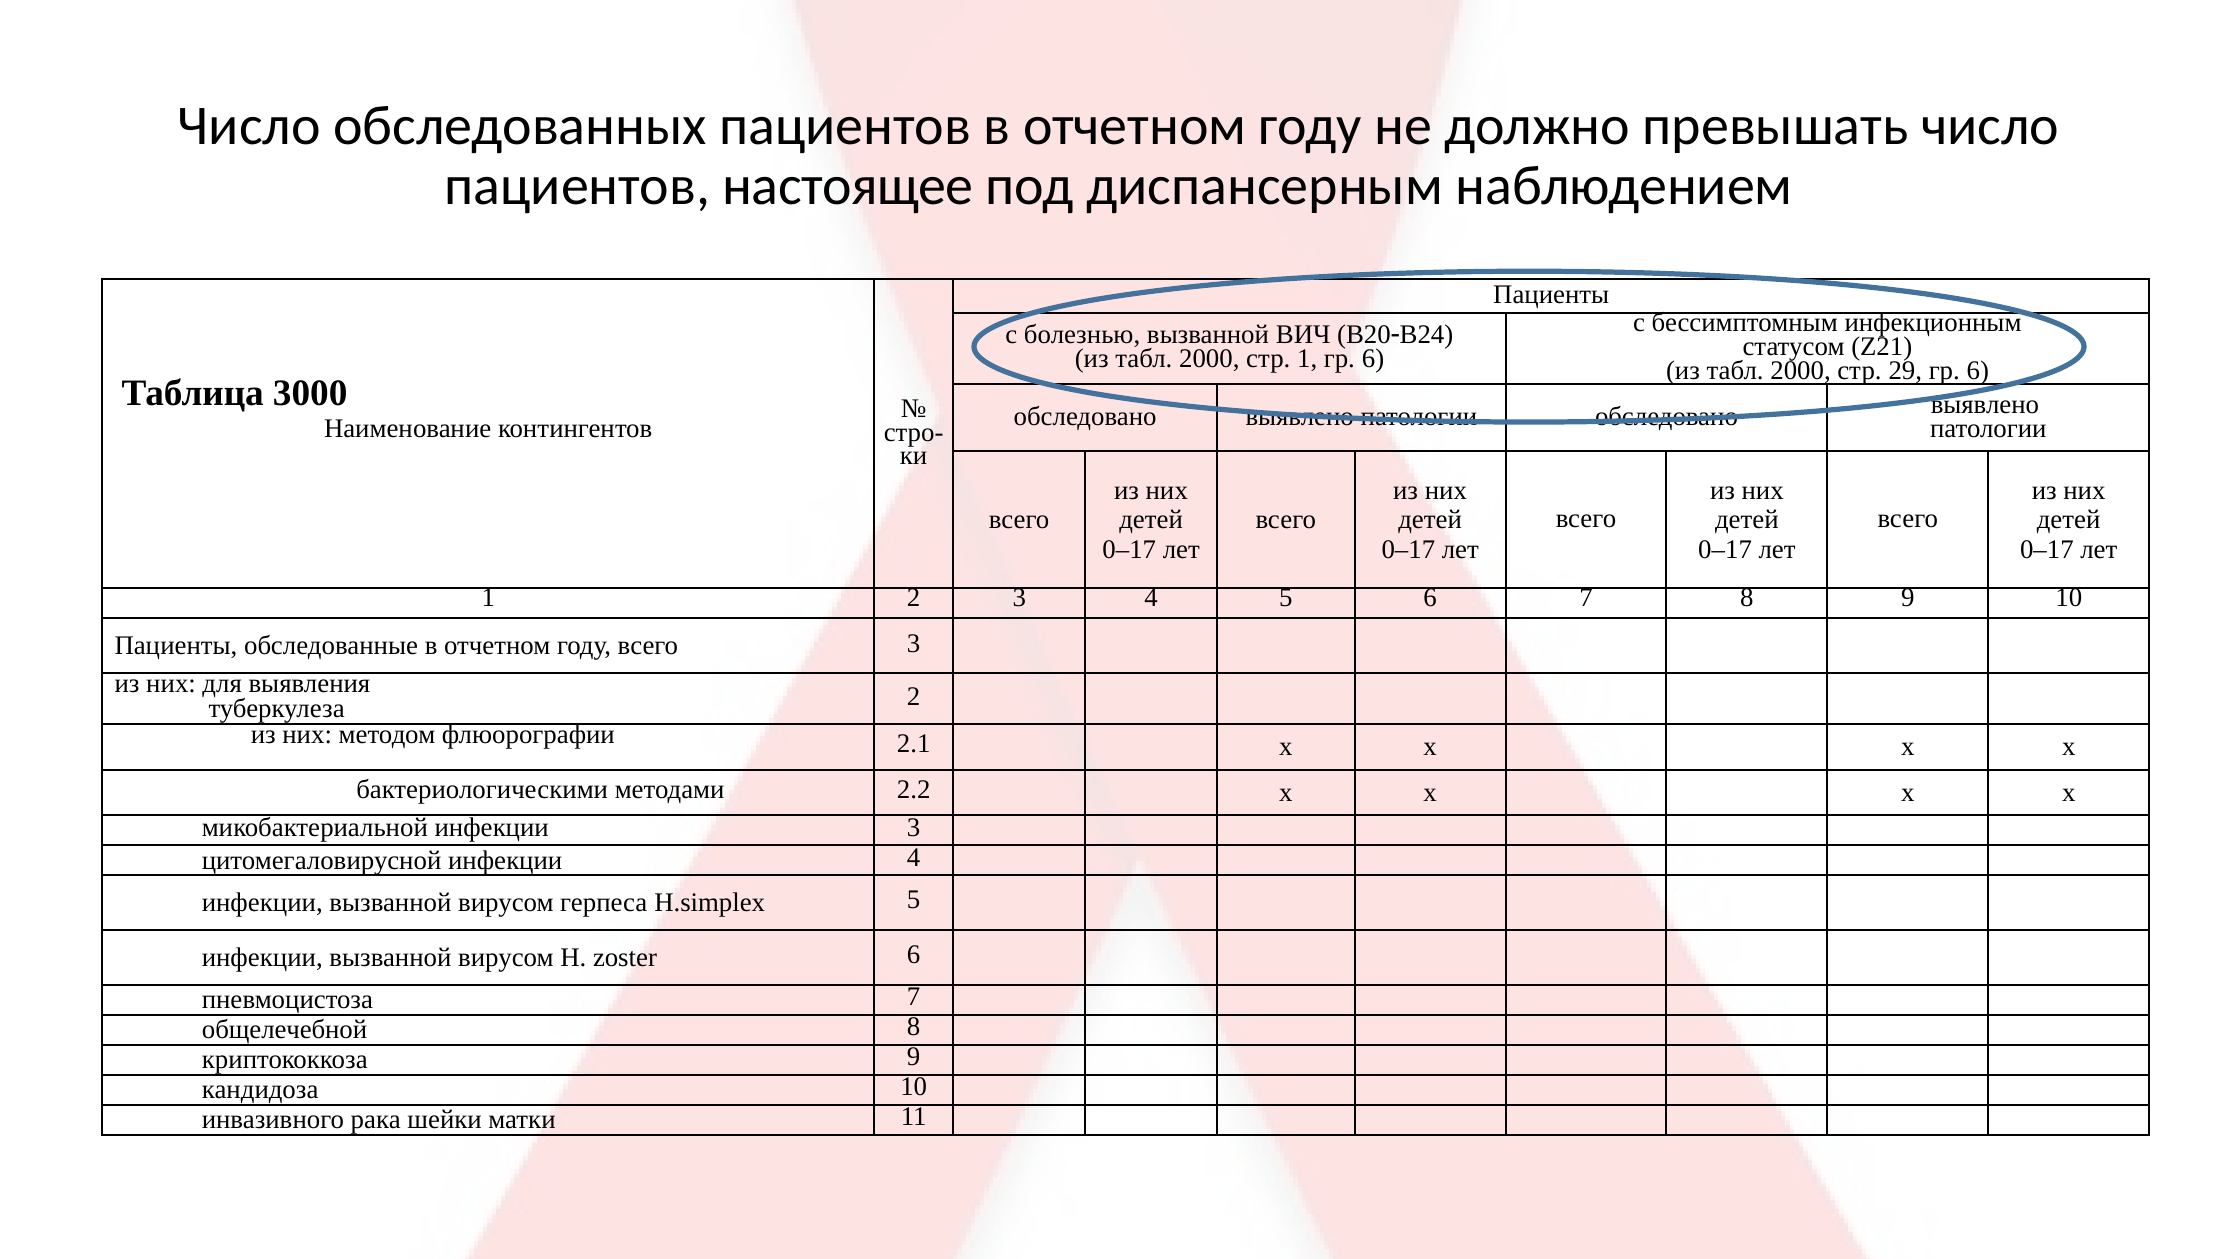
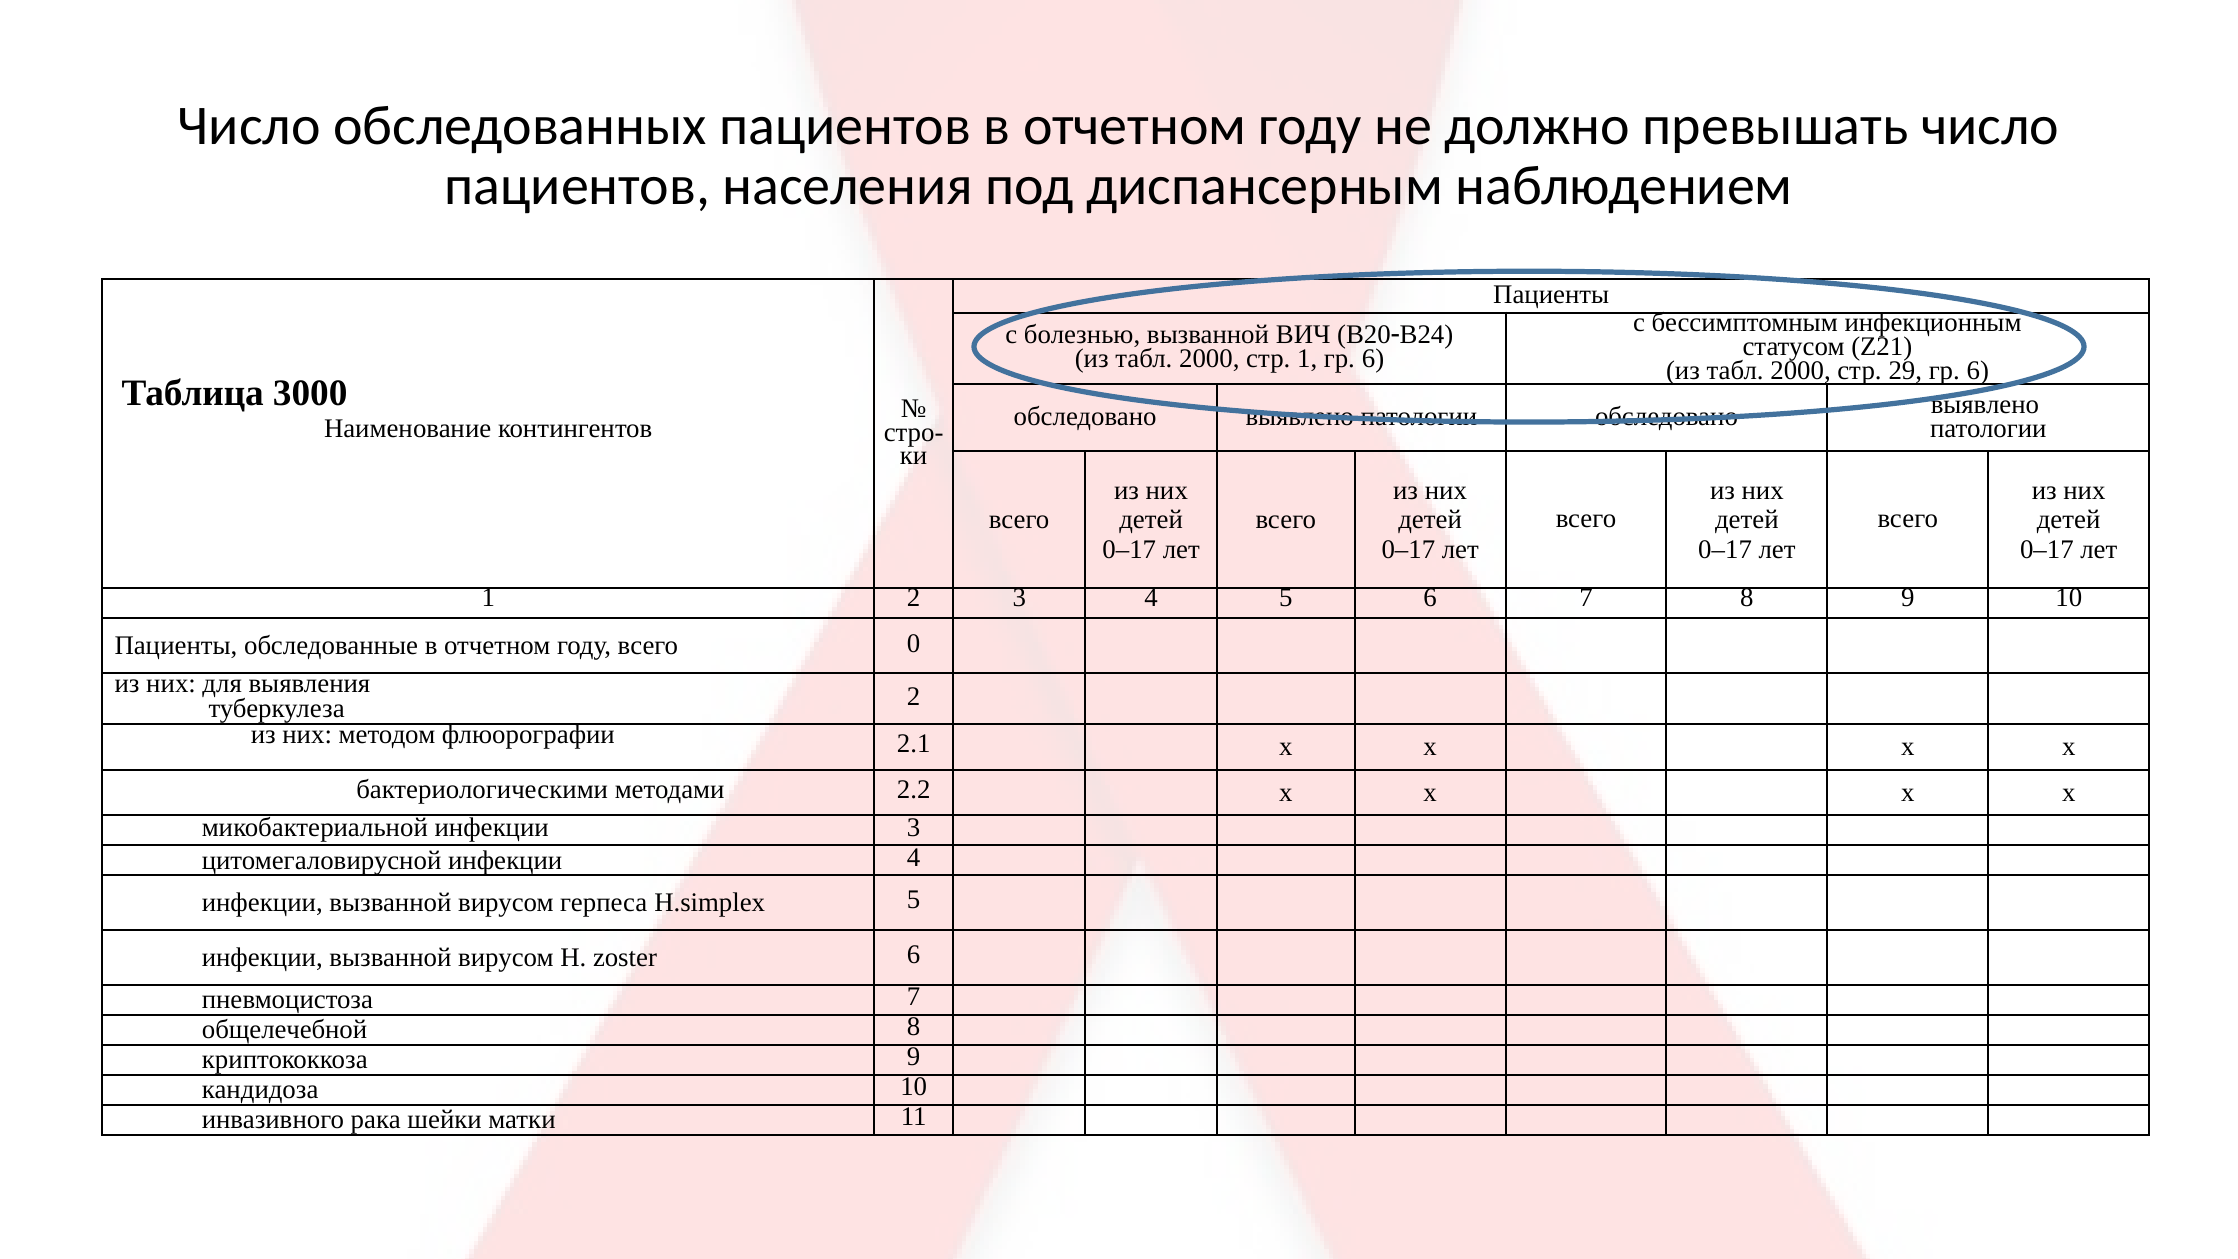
настоящее: настоящее -> населения
всего 3: 3 -> 0
